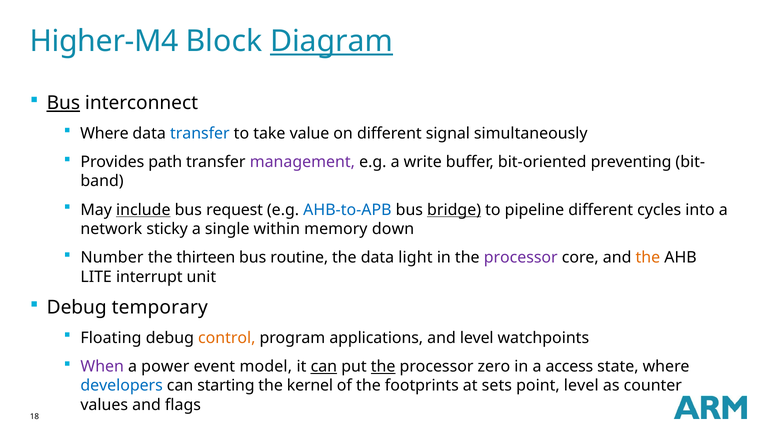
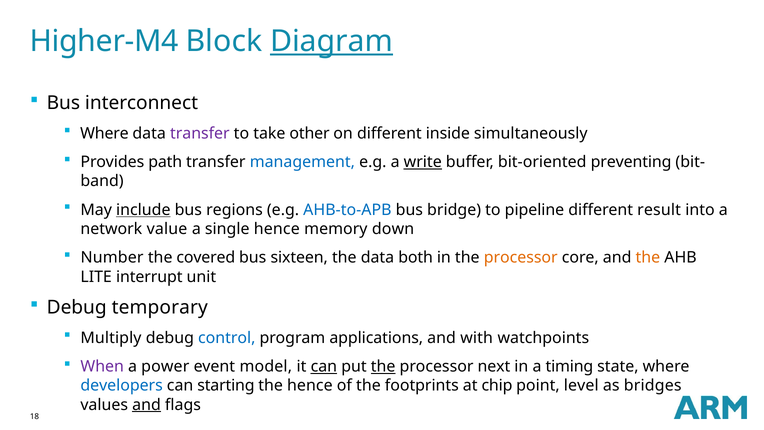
Bus at (63, 103) underline: present -> none
transfer at (200, 133) colour: blue -> purple
value: value -> other
signal: signal -> inside
management colour: purple -> blue
write underline: none -> present
request: request -> regions
bridge underline: present -> none
cycles: cycles -> result
sticky: sticky -> value
single within: within -> hence
thirteen: thirteen -> covered
routine: routine -> sixteen
light: light -> both
processor at (521, 258) colour: purple -> orange
Floating: Floating -> Multiply
control colour: orange -> blue
and level: level -> with
zero: zero -> next
access: access -> timing
the kernel: kernel -> hence
sets: sets -> chip
counter: counter -> bridges
and at (147, 405) underline: none -> present
